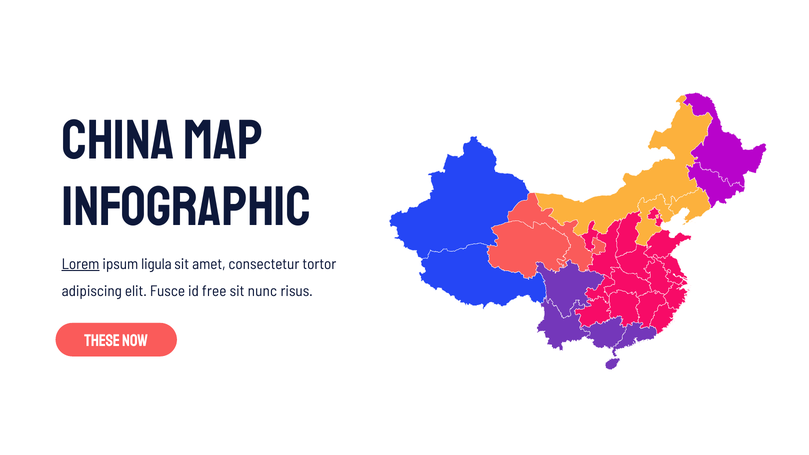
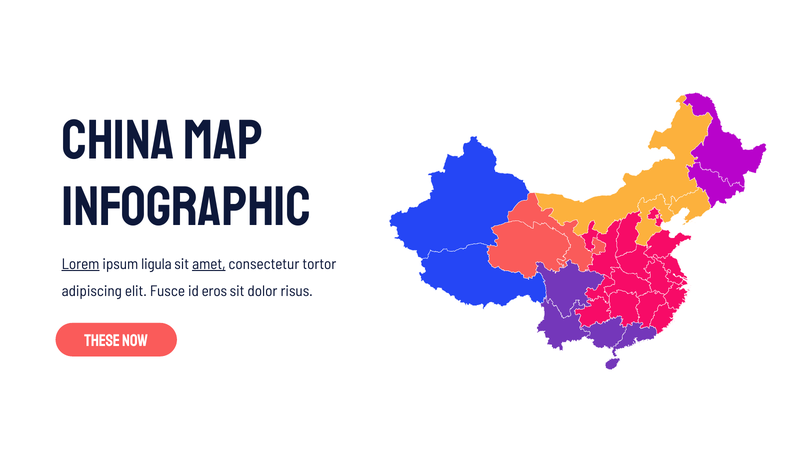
amet underline: none -> present
free: free -> eros
nunc: nunc -> dolor
